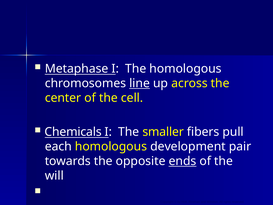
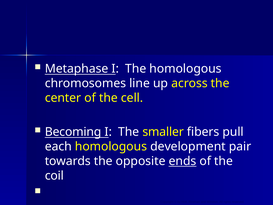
line underline: present -> none
Chemicals: Chemicals -> Becoming
will: will -> coil
